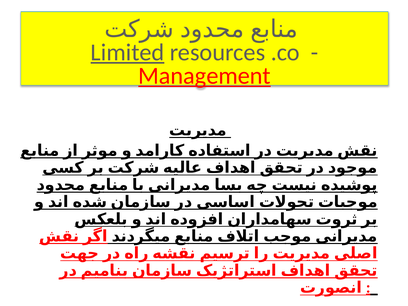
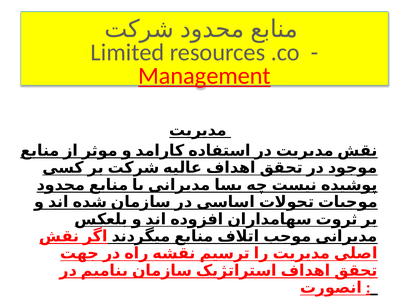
Limited underline: present -> none
